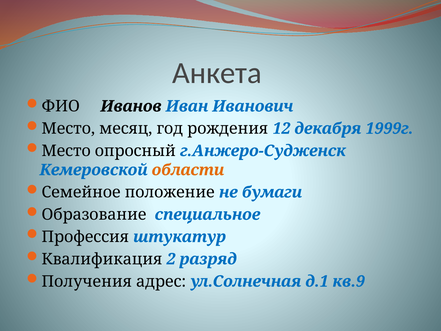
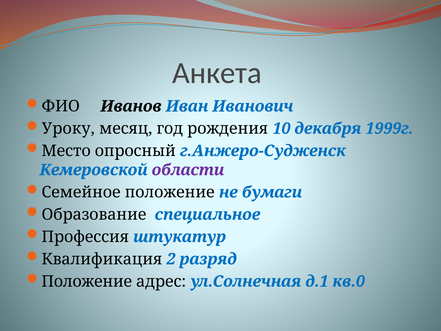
Место at (68, 128): Место -> Уроку
12: 12 -> 10
области colour: orange -> purple
Получения at (87, 281): Получения -> Положение
кв.9: кв.9 -> кв.0
